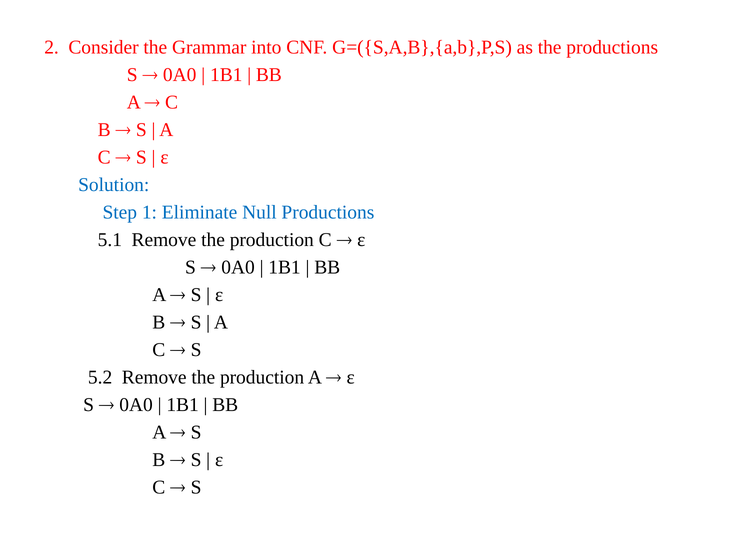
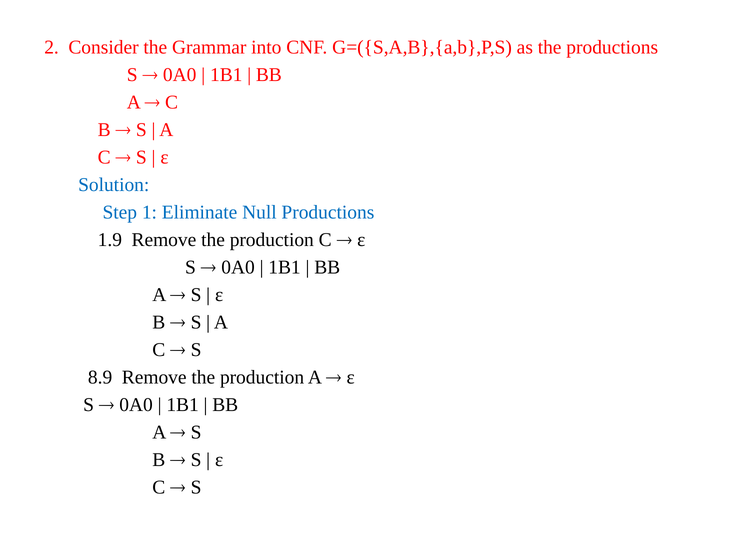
5.1: 5.1 -> 1.9
5.2: 5.2 -> 8.9
